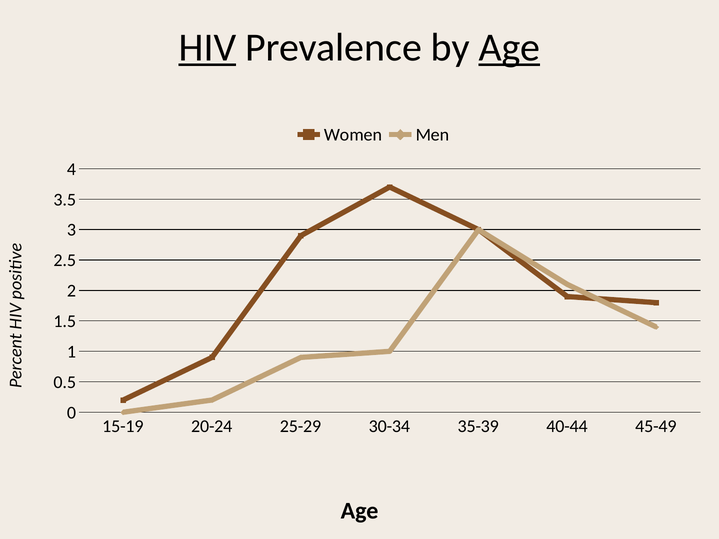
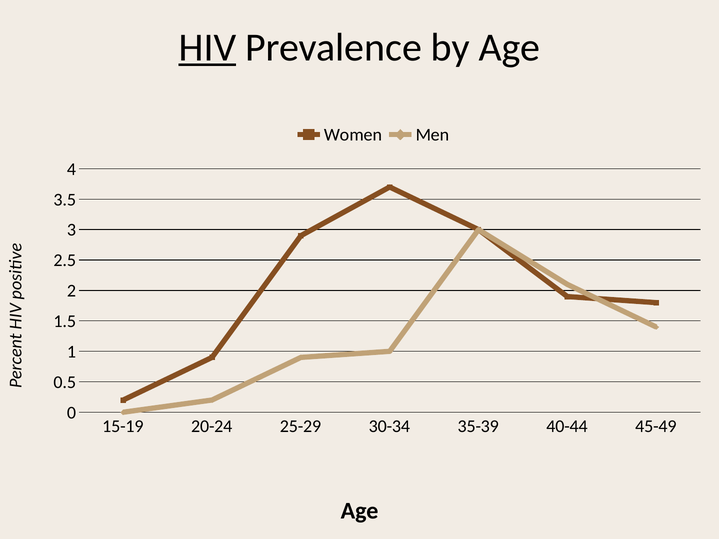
Age at (509, 48) underline: present -> none
